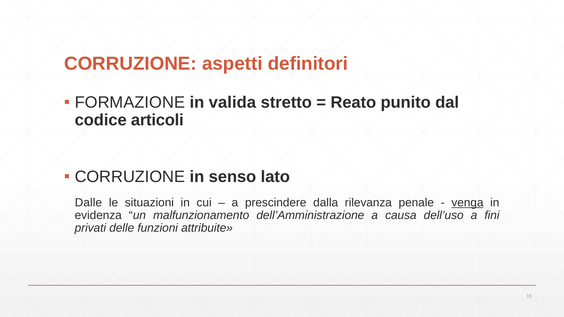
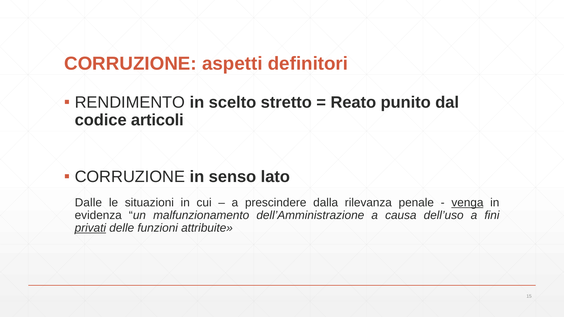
FORMAZIONE: FORMAZIONE -> RENDIMENTO
valida: valida -> scelto
privati underline: none -> present
